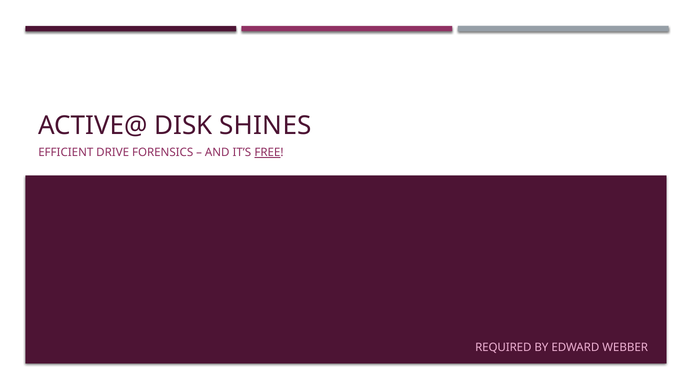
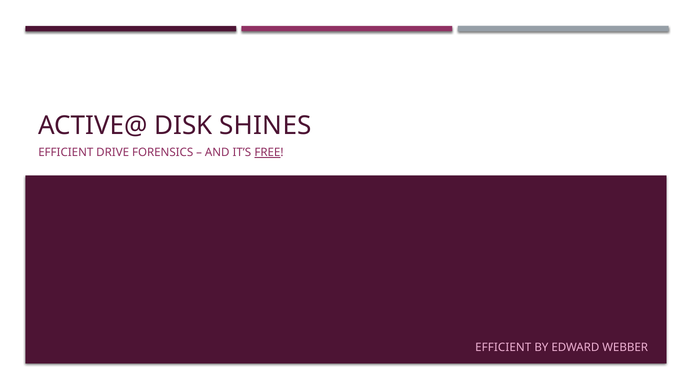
REQUIRED at (503, 348): REQUIRED -> EFFICIENT
